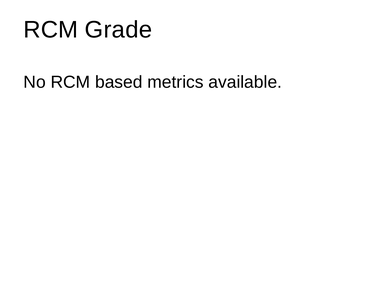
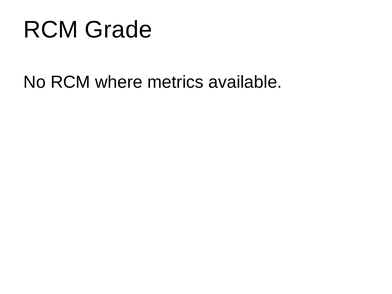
based: based -> where
